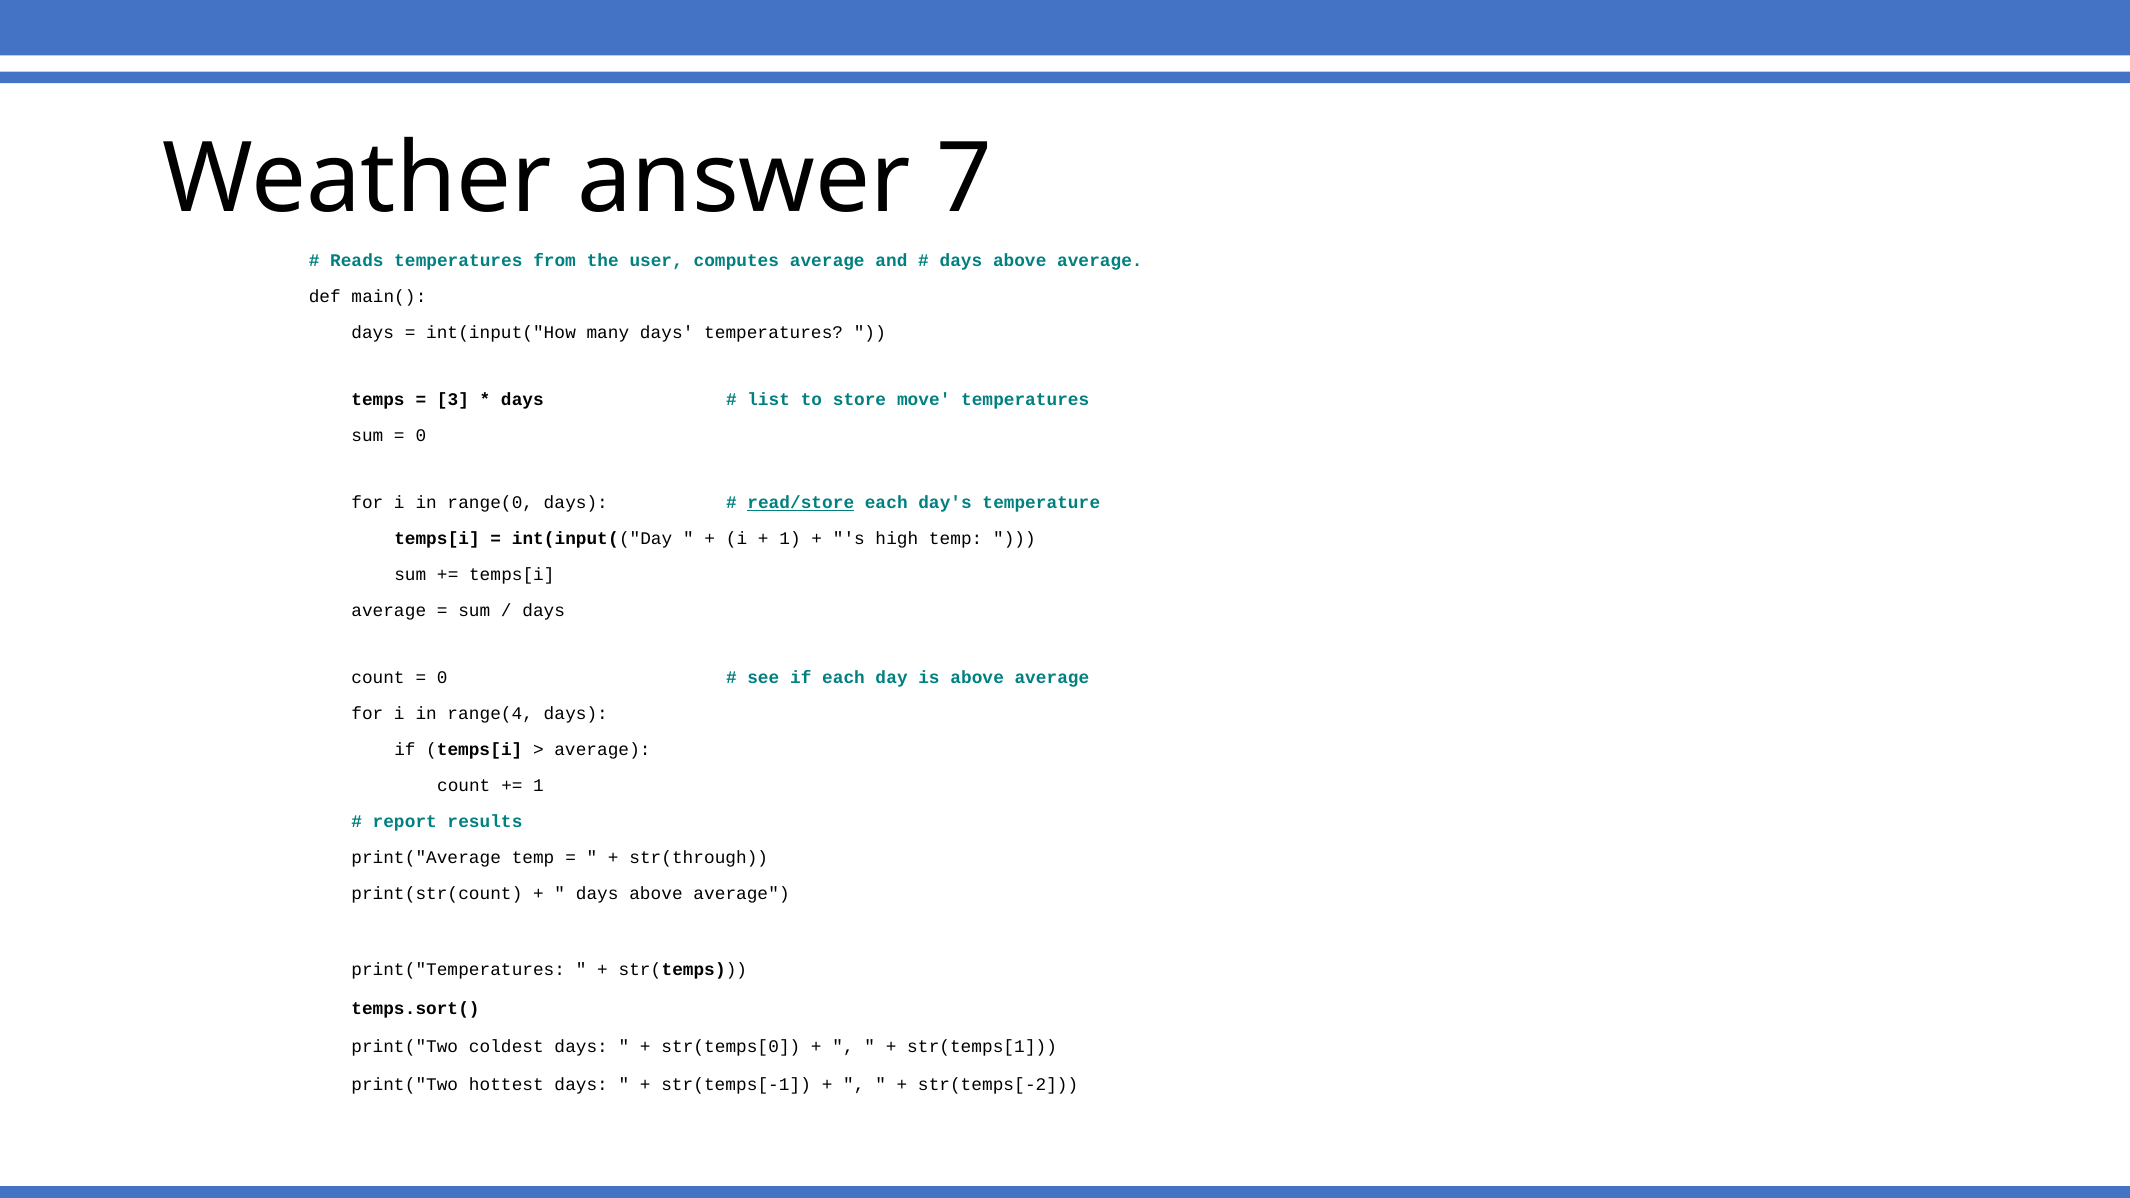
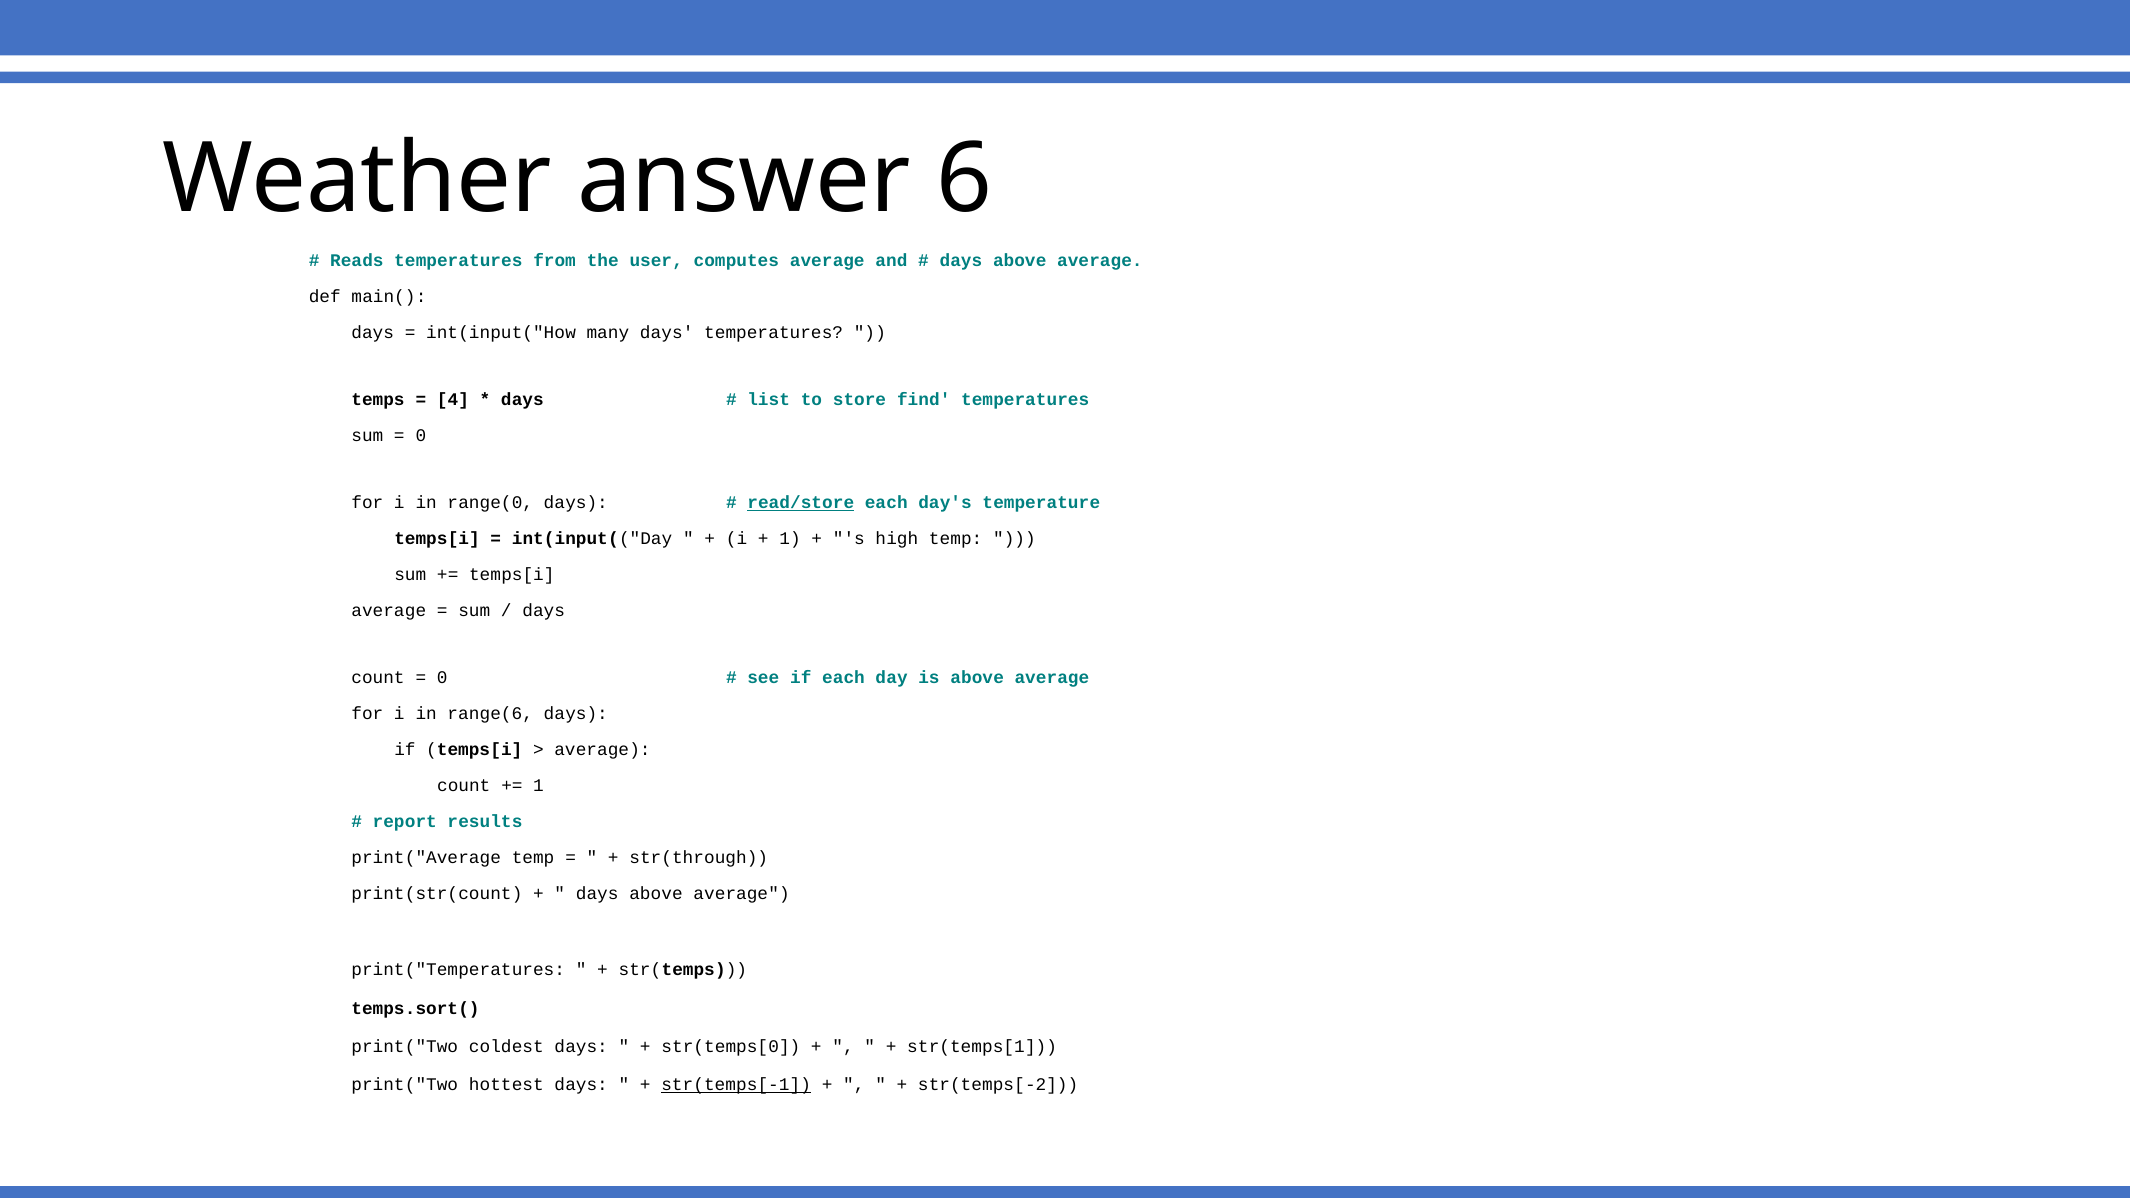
7: 7 -> 6
3: 3 -> 4
move: move -> find
range(4: range(4 -> range(6
str(temps[-1 underline: none -> present
